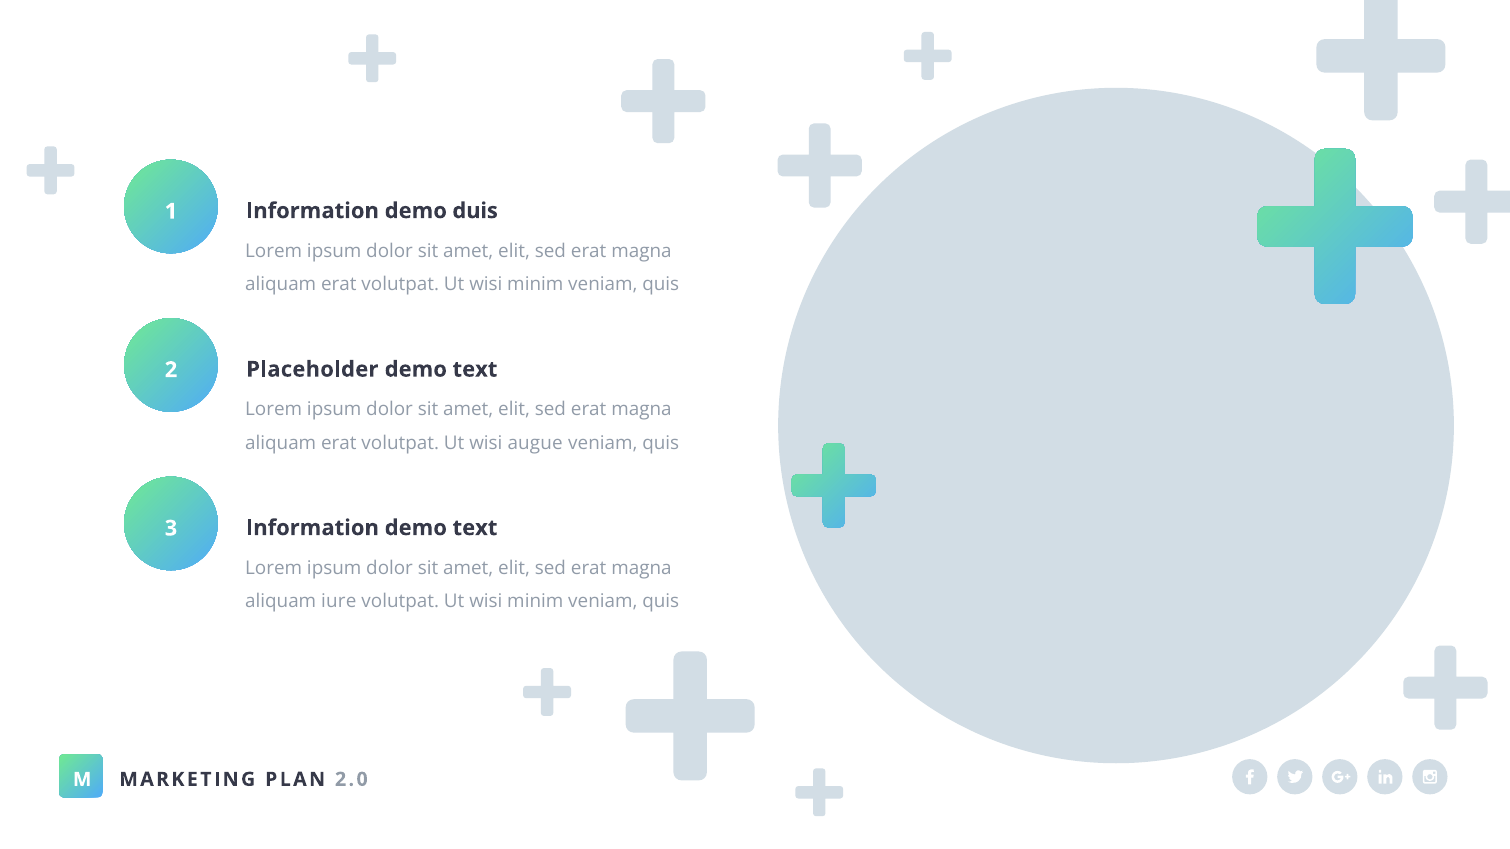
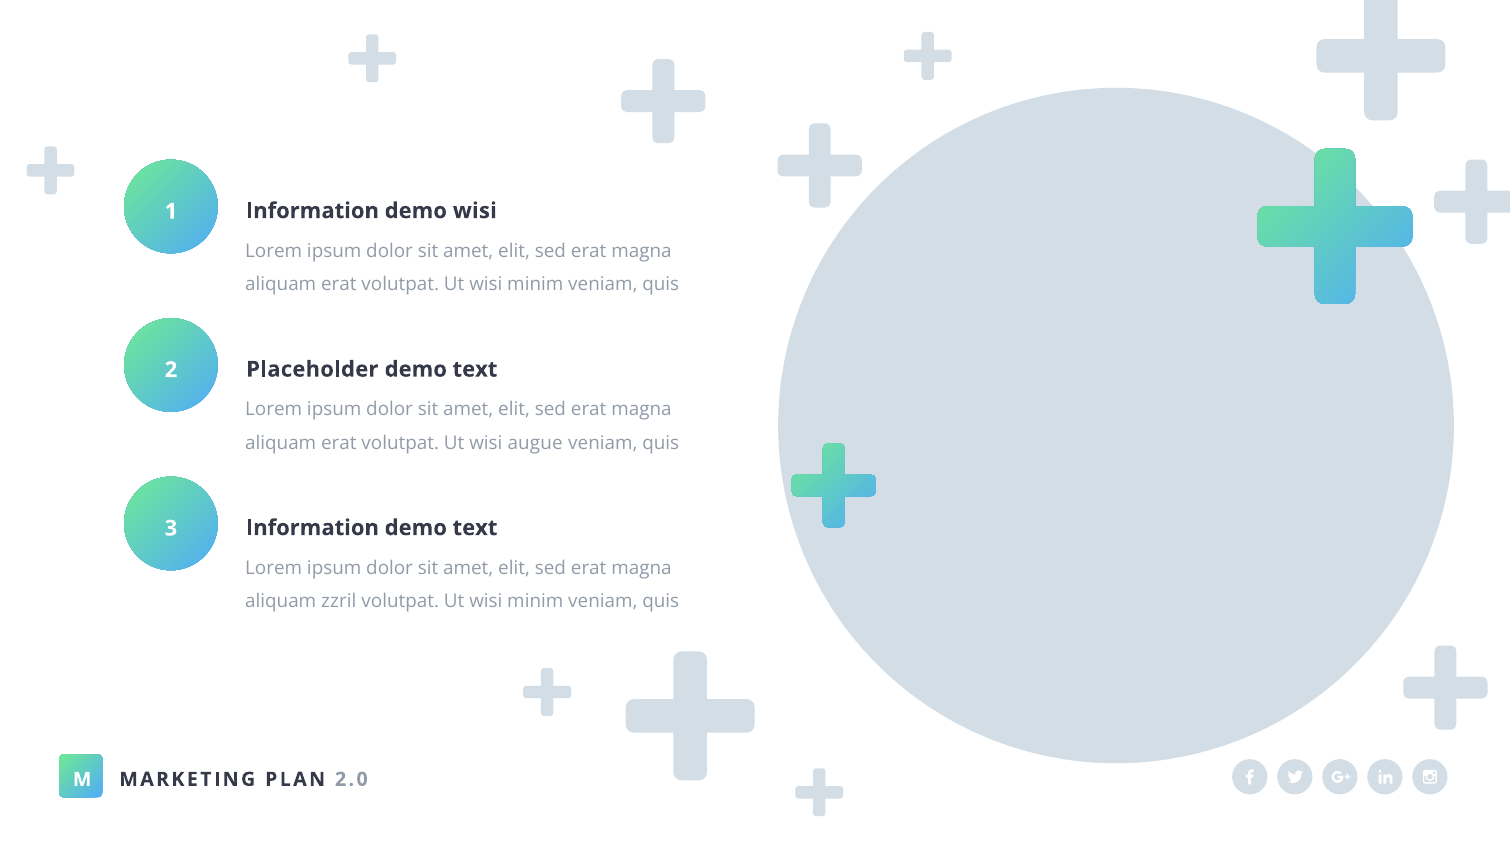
demo duis: duis -> wisi
iure: iure -> zzril
